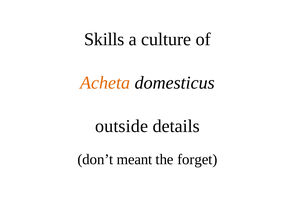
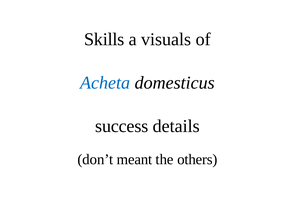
culture: culture -> visuals
Acheta colour: orange -> blue
outside: outside -> success
forget: forget -> others
